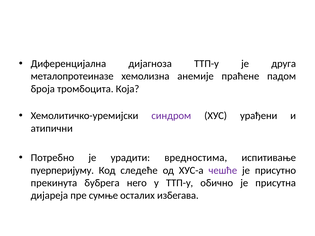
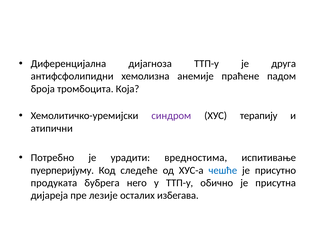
металопротеиназе: металопротеиназе -> антифсфолипидни
урађени: урађени -> терапију
чешће colour: purple -> blue
прекинута: прекинута -> продуката
сумње: сумње -> лезије
